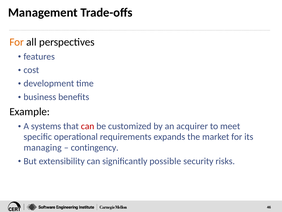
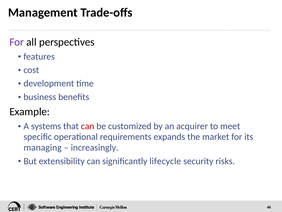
For at (17, 42) colour: orange -> purple
contingency: contingency -> increasingly
possible: possible -> lifecycle
